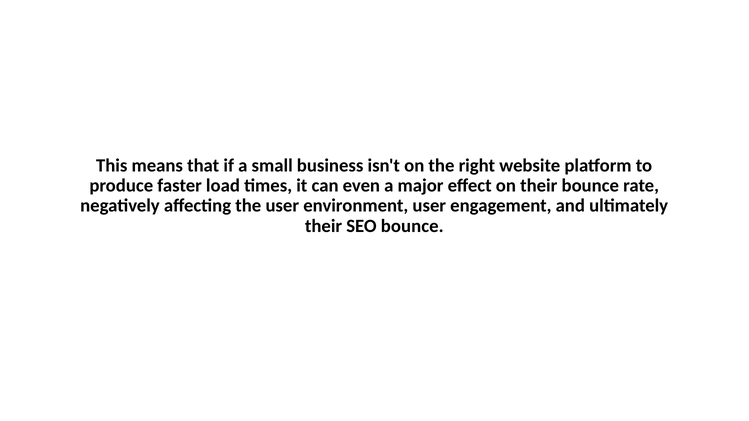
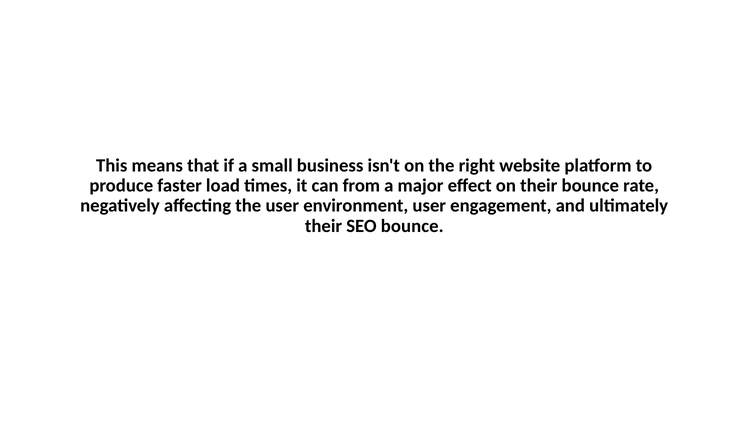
even: even -> from
